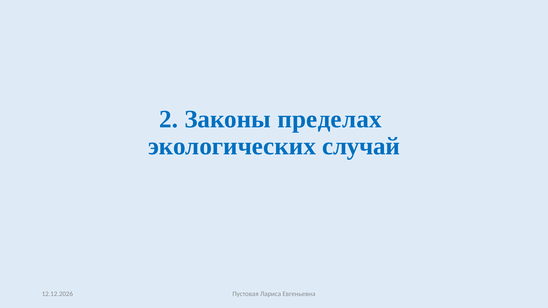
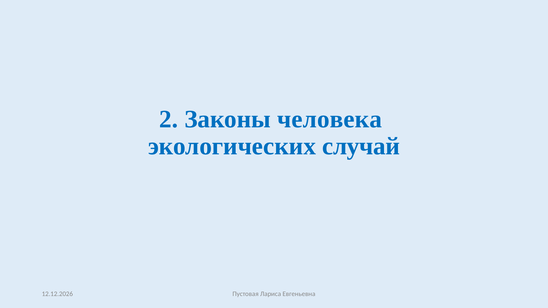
пределах: пределах -> человека
